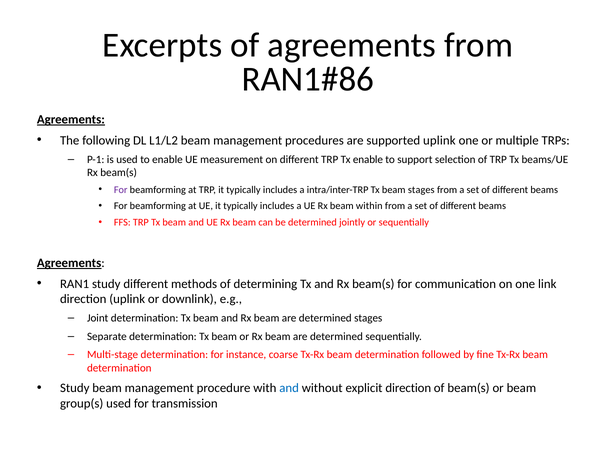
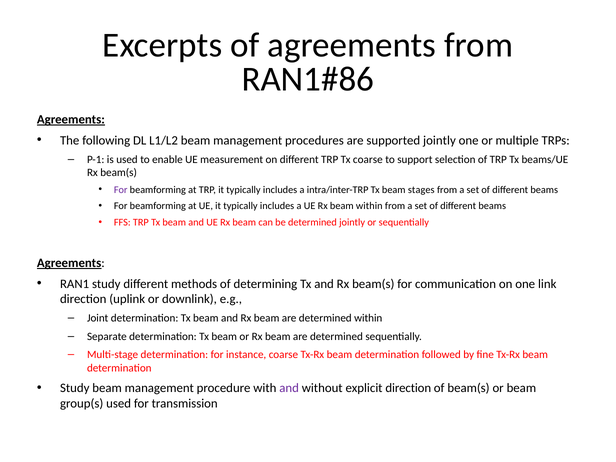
supported uplink: uplink -> jointly
Tx enable: enable -> coarse
determined stages: stages -> within
and at (289, 388) colour: blue -> purple
